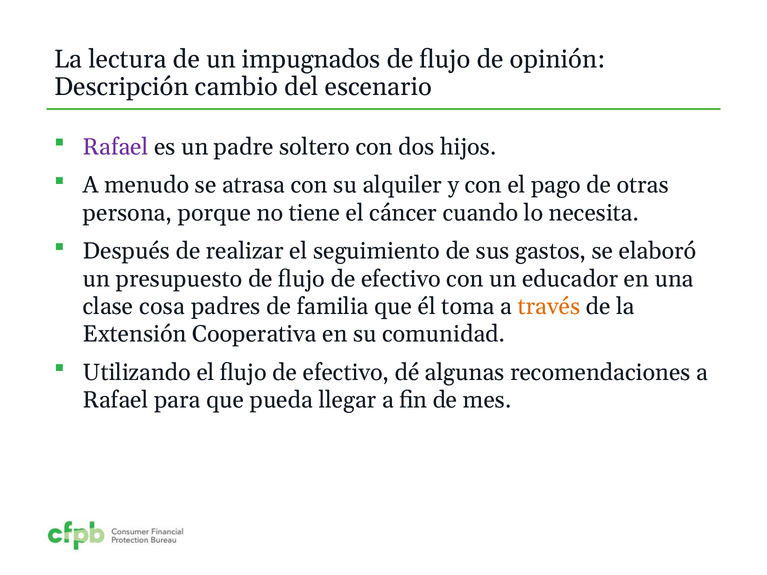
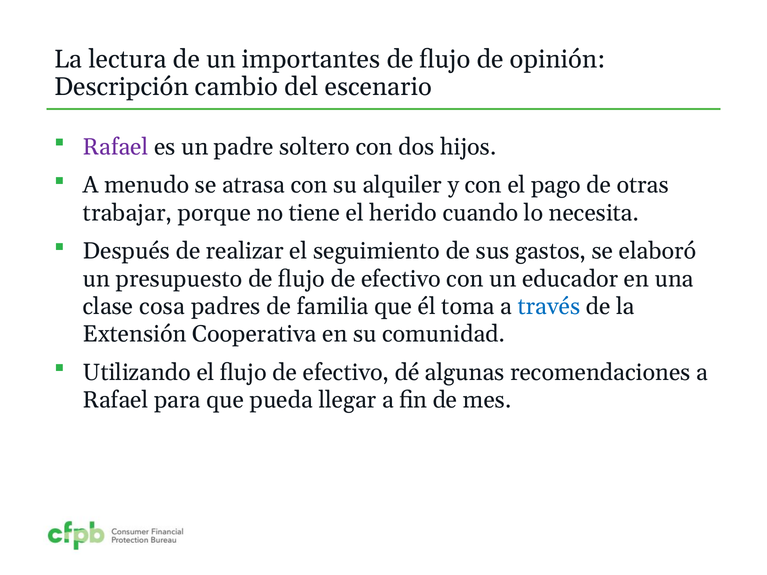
impugnados: impugnados -> importantes
persona: persona -> trabajar
cáncer: cáncer -> herido
través colour: orange -> blue
